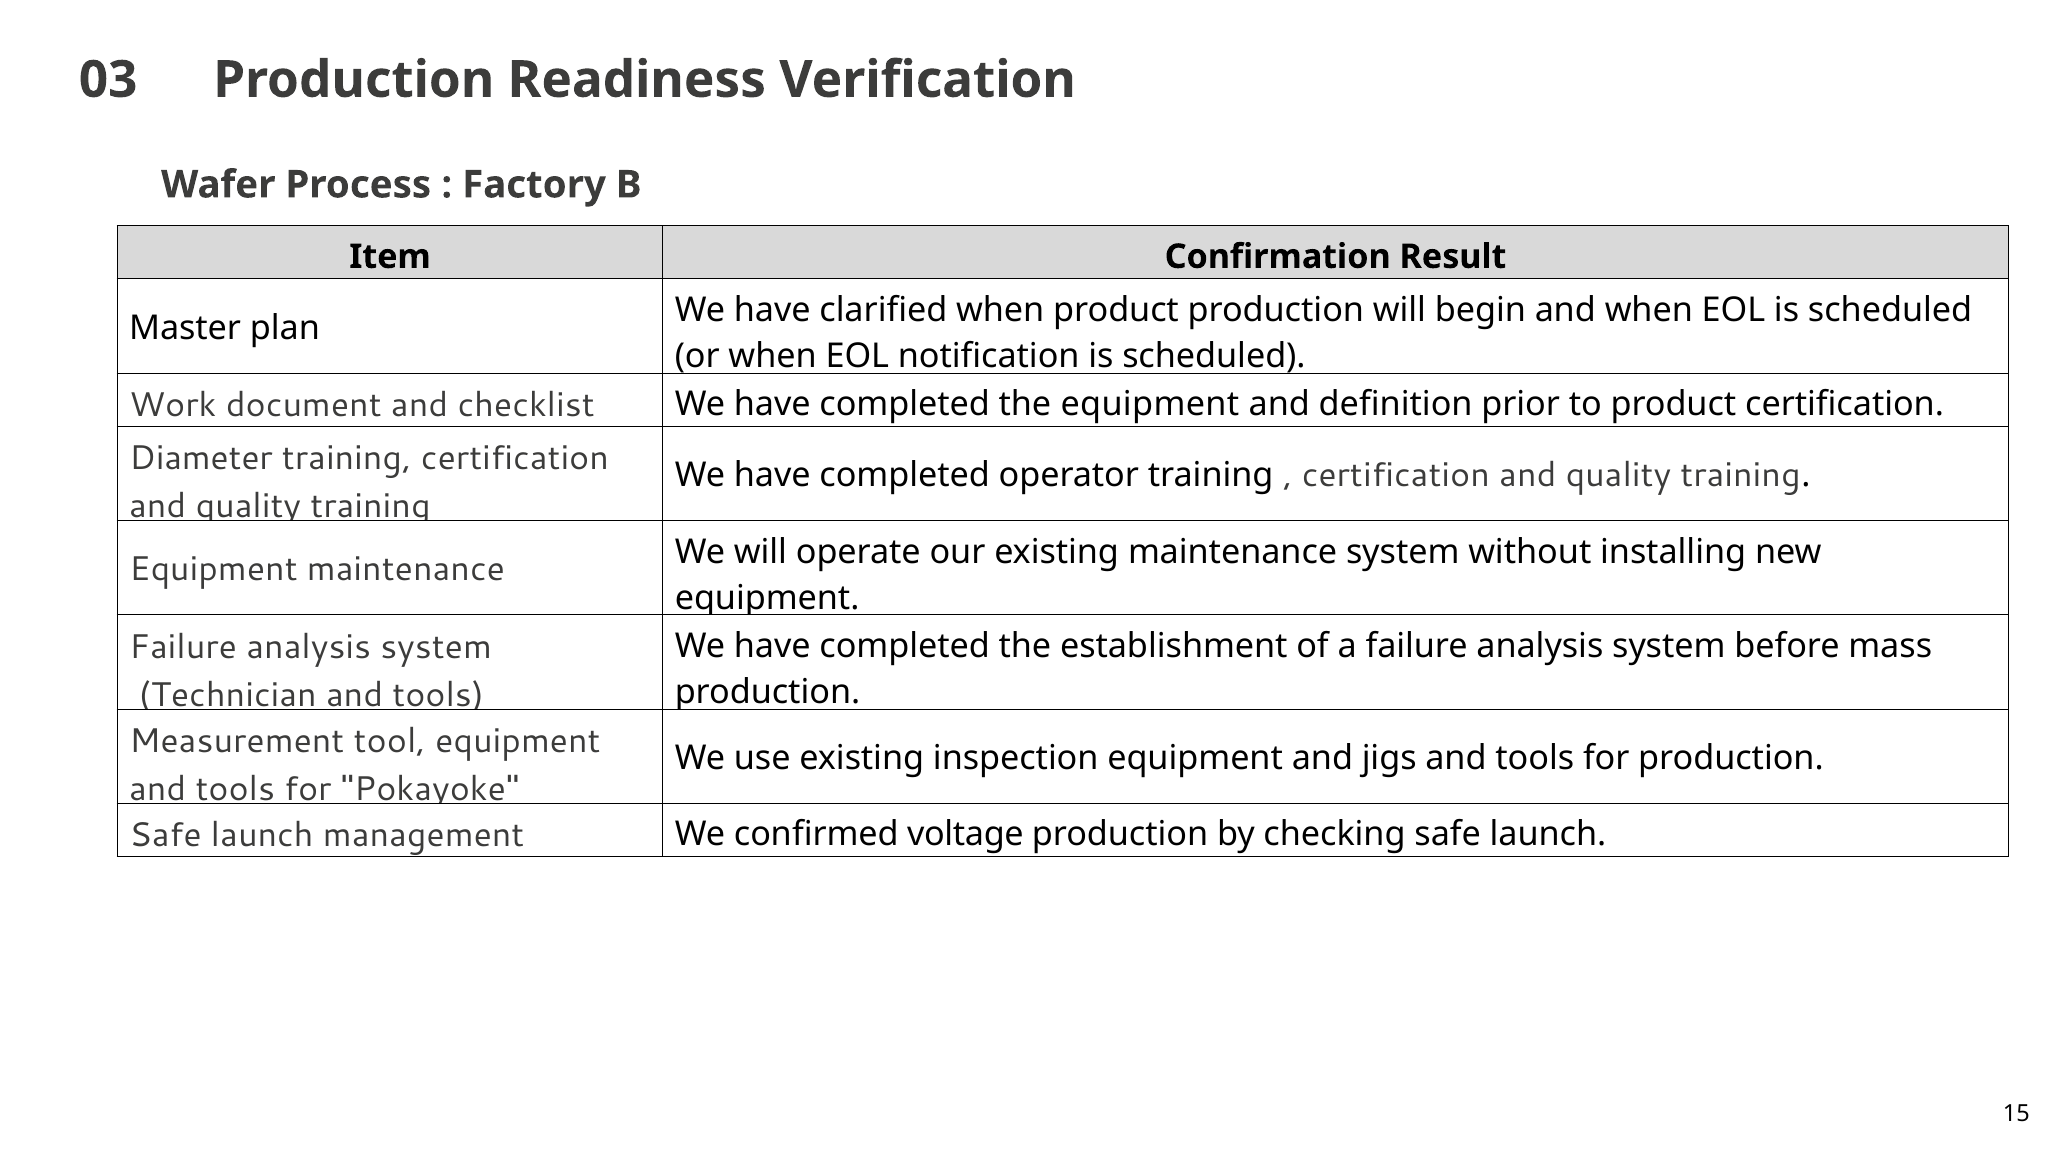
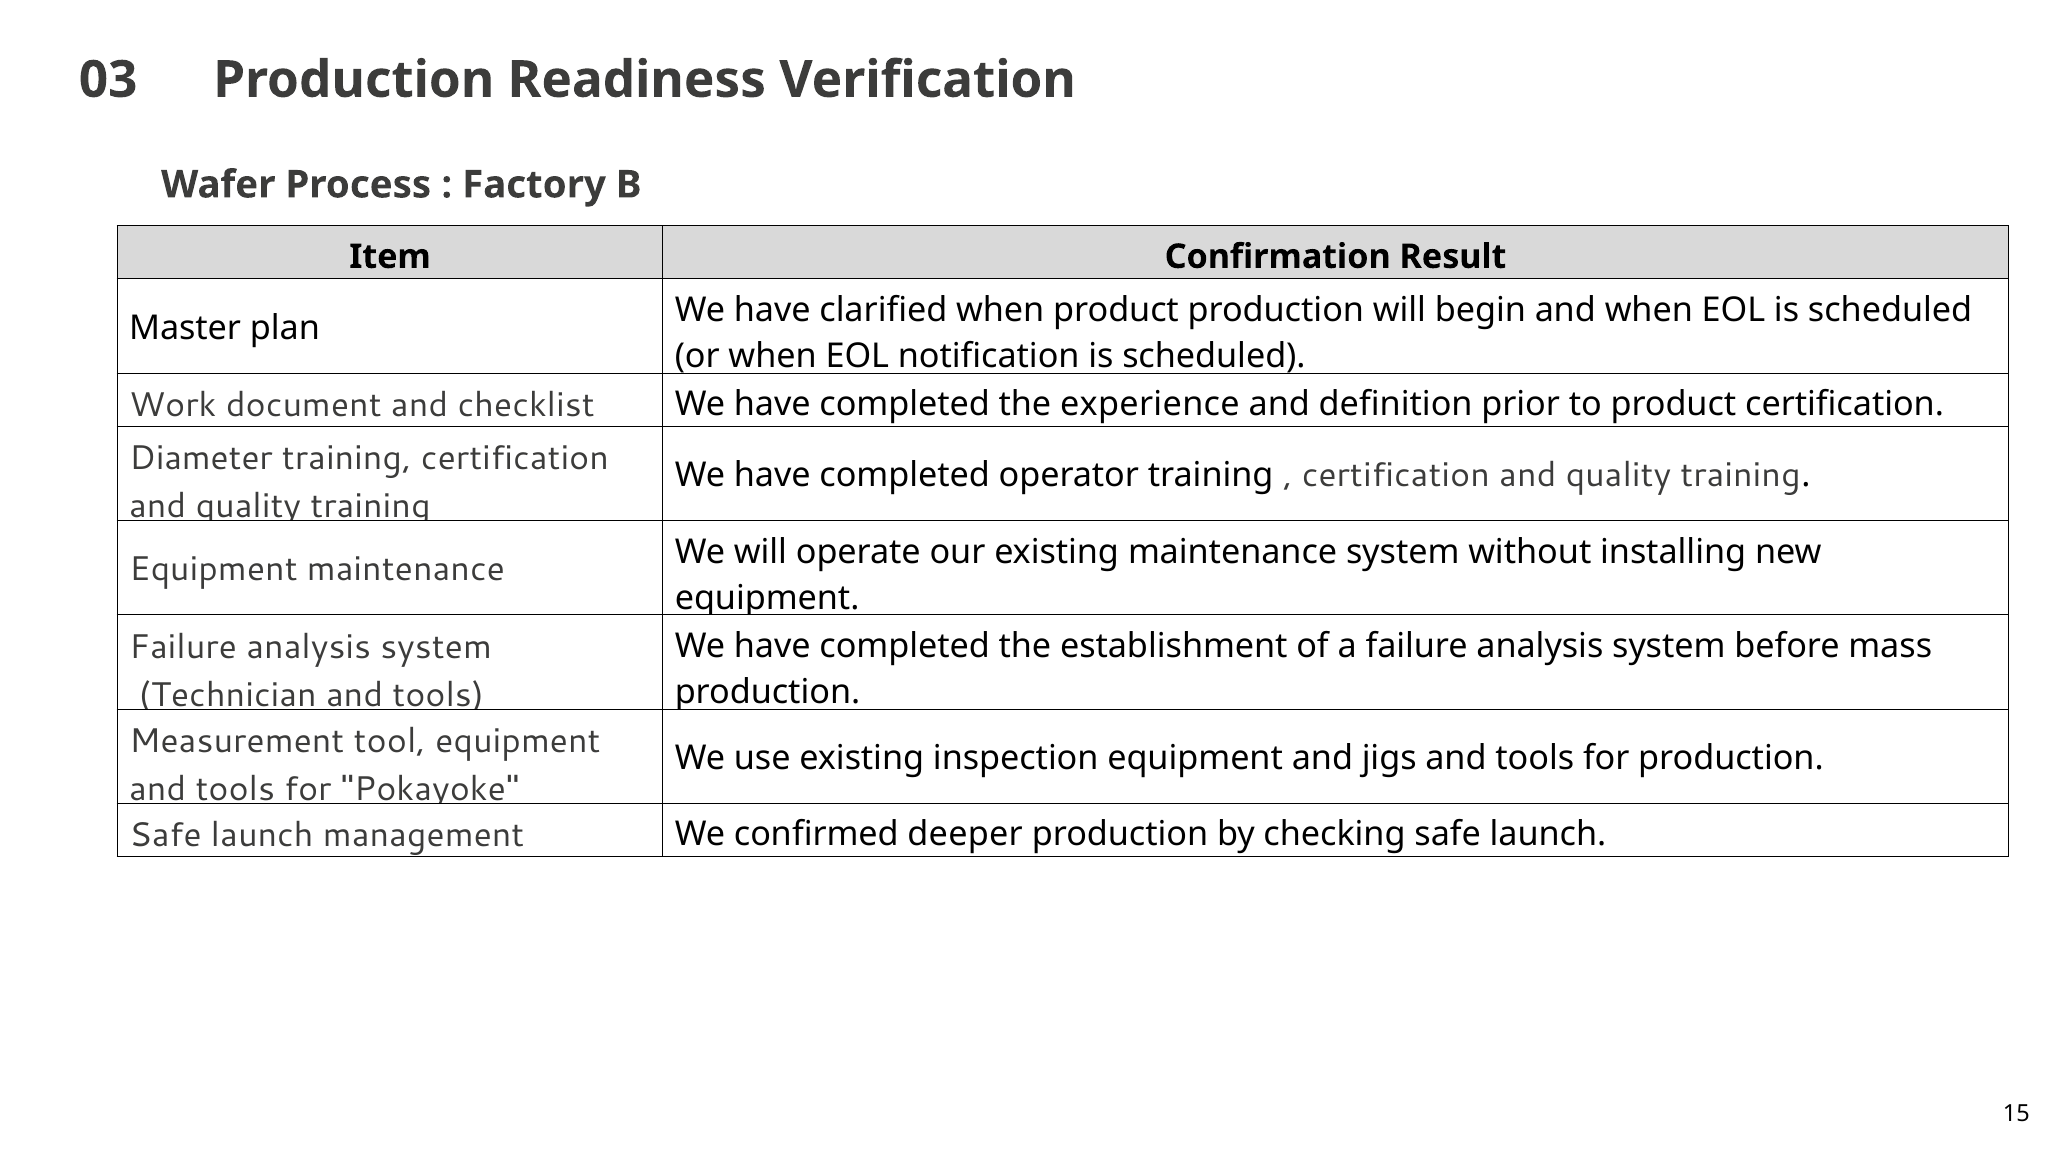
the equipment: equipment -> experience
voltage: voltage -> deeper
